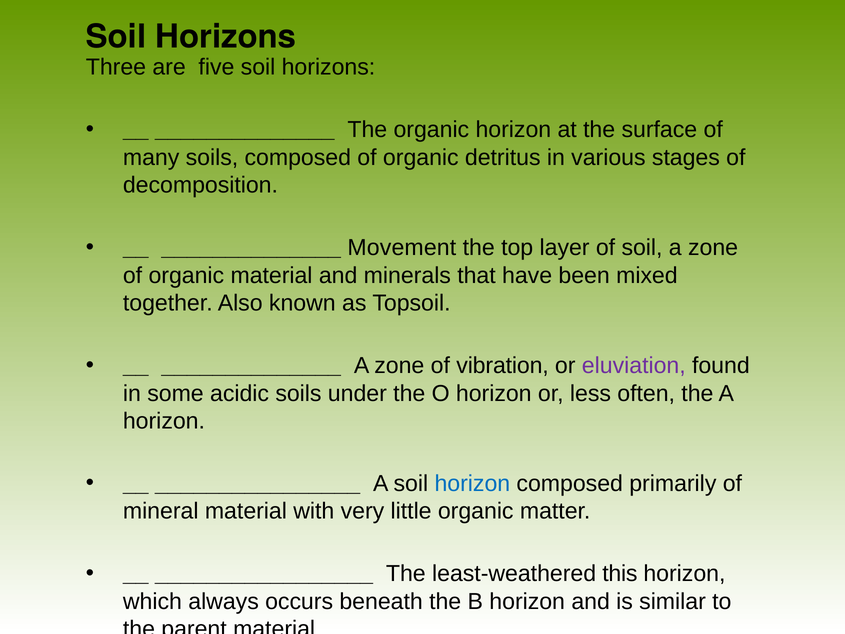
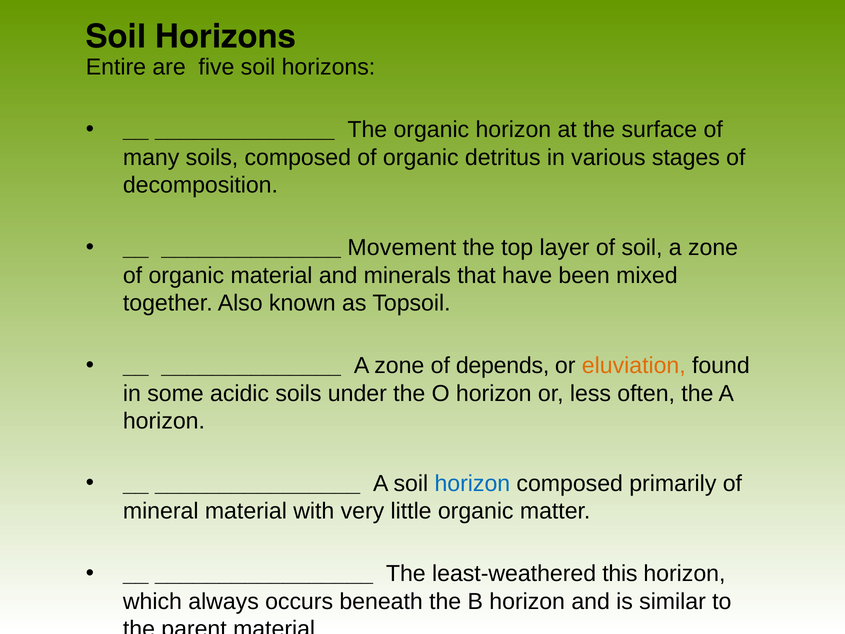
Three: Three -> Entire
vibration: vibration -> depends
eluviation colour: purple -> orange
